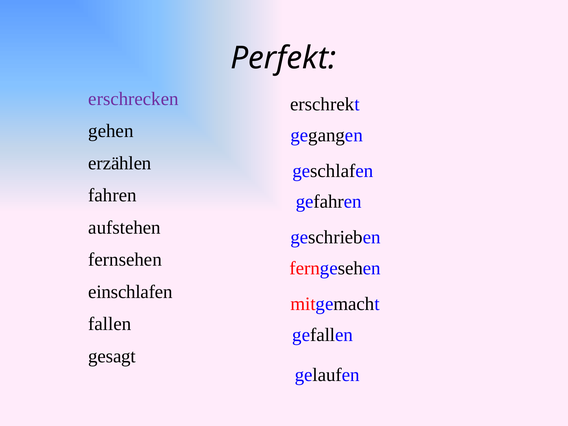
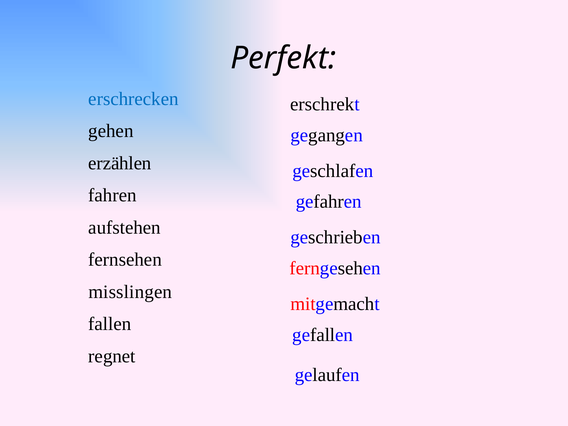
erschrecken colour: purple -> blue
einschlafen: einschlafen -> misslingen
gesagt: gesagt -> regnet
